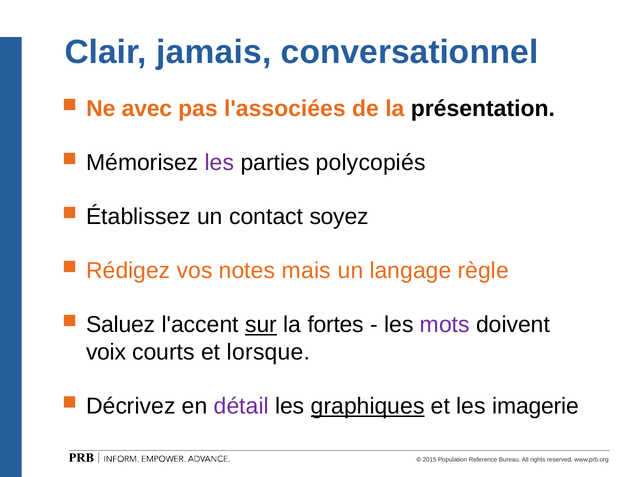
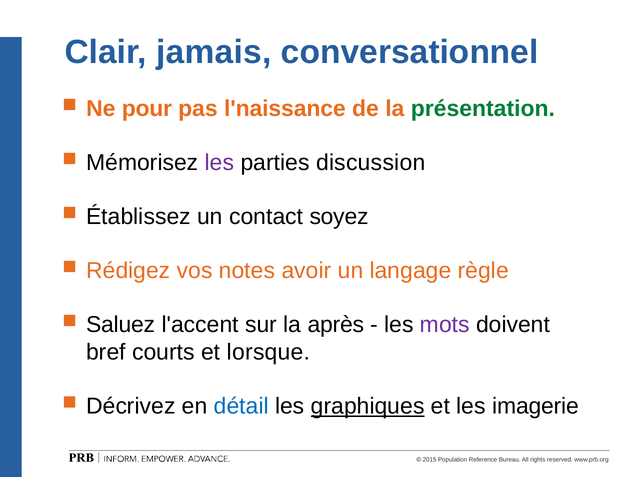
avec: avec -> pour
l'associées: l'associées -> l'naissance
présentation colour: black -> green
polycopiés: polycopiés -> discussion
mais: mais -> avoir
sur underline: present -> none
fortes: fortes -> après
voix: voix -> bref
détail colour: purple -> blue
